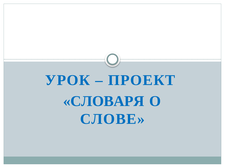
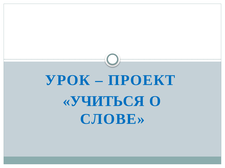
СЛОВАРЯ: СЛОВАРЯ -> УЧИТЬСЯ
